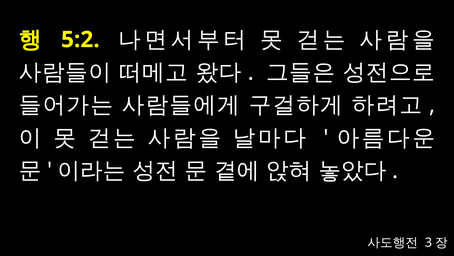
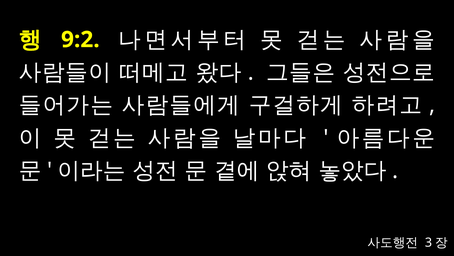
5:2: 5:2 -> 9:2
